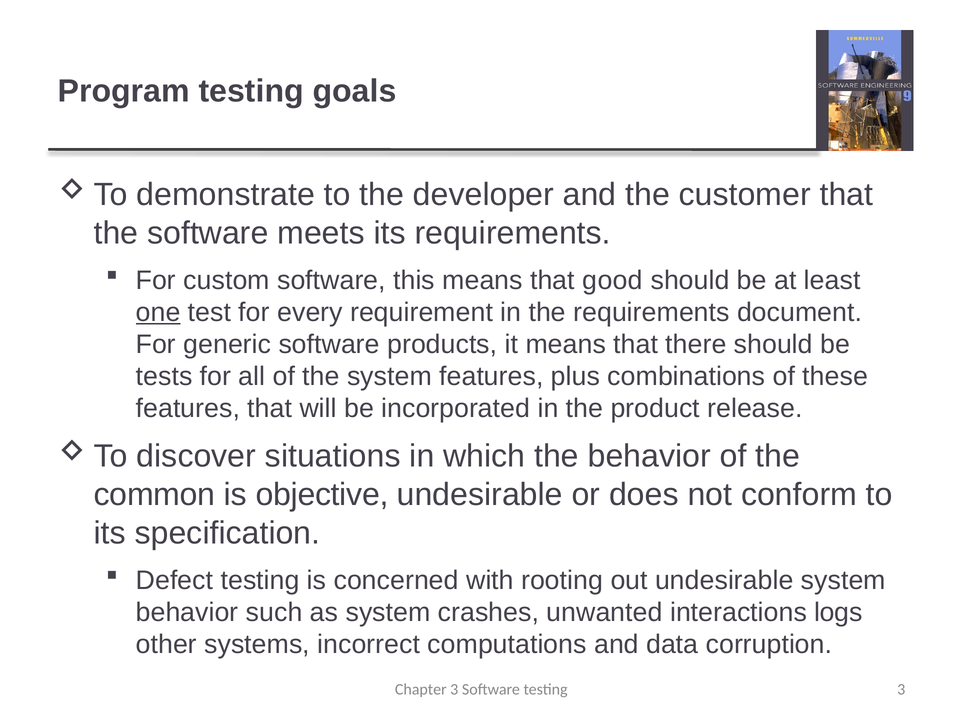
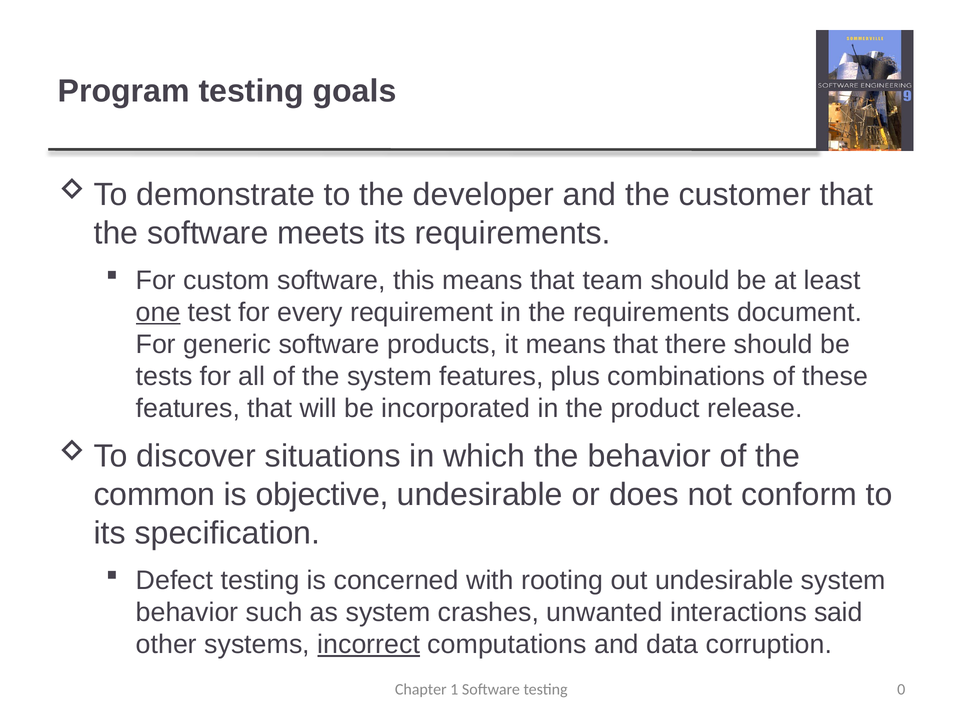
good: good -> team
logs: logs -> said
incorrect underline: none -> present
Chapter 3: 3 -> 1
testing 3: 3 -> 0
